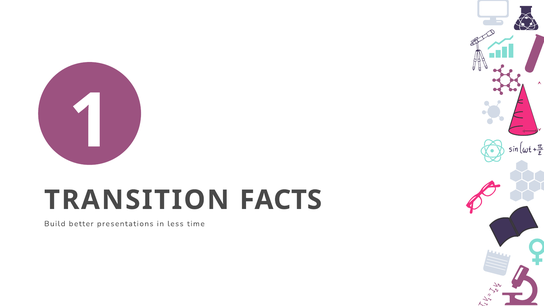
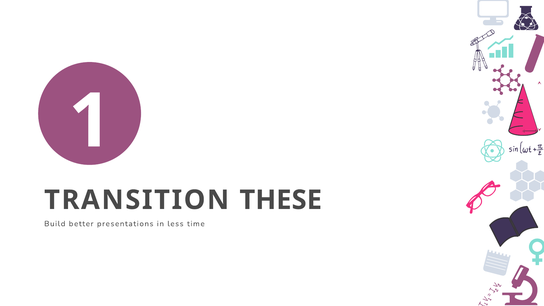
FACTS: FACTS -> THESE
